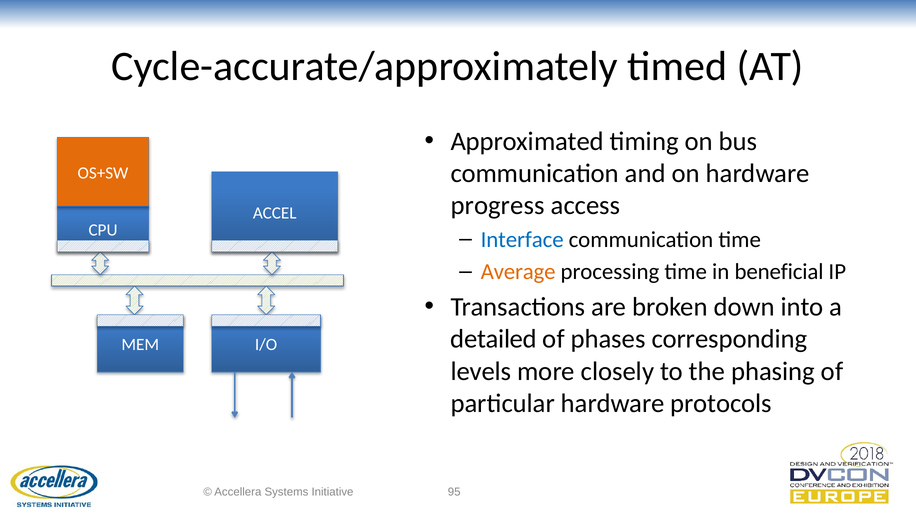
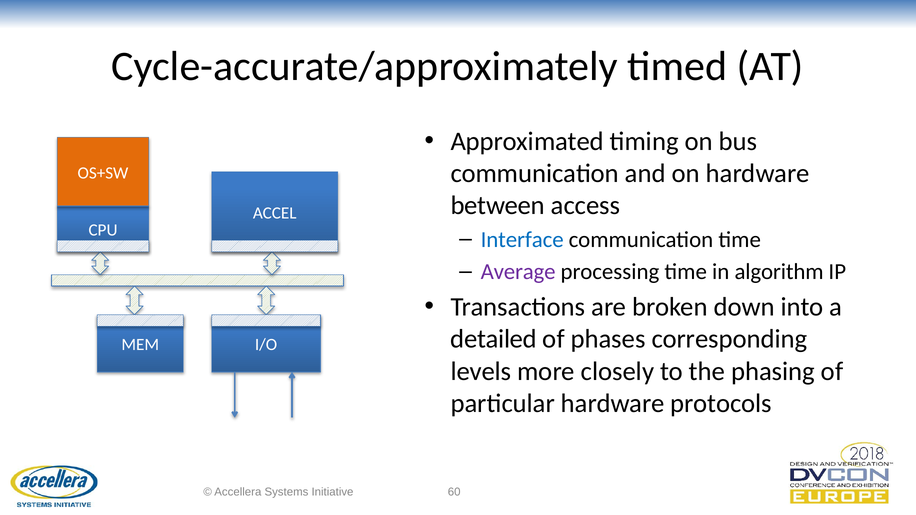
progress: progress -> between
Average colour: orange -> purple
beneficial: beneficial -> algorithm
95: 95 -> 60
